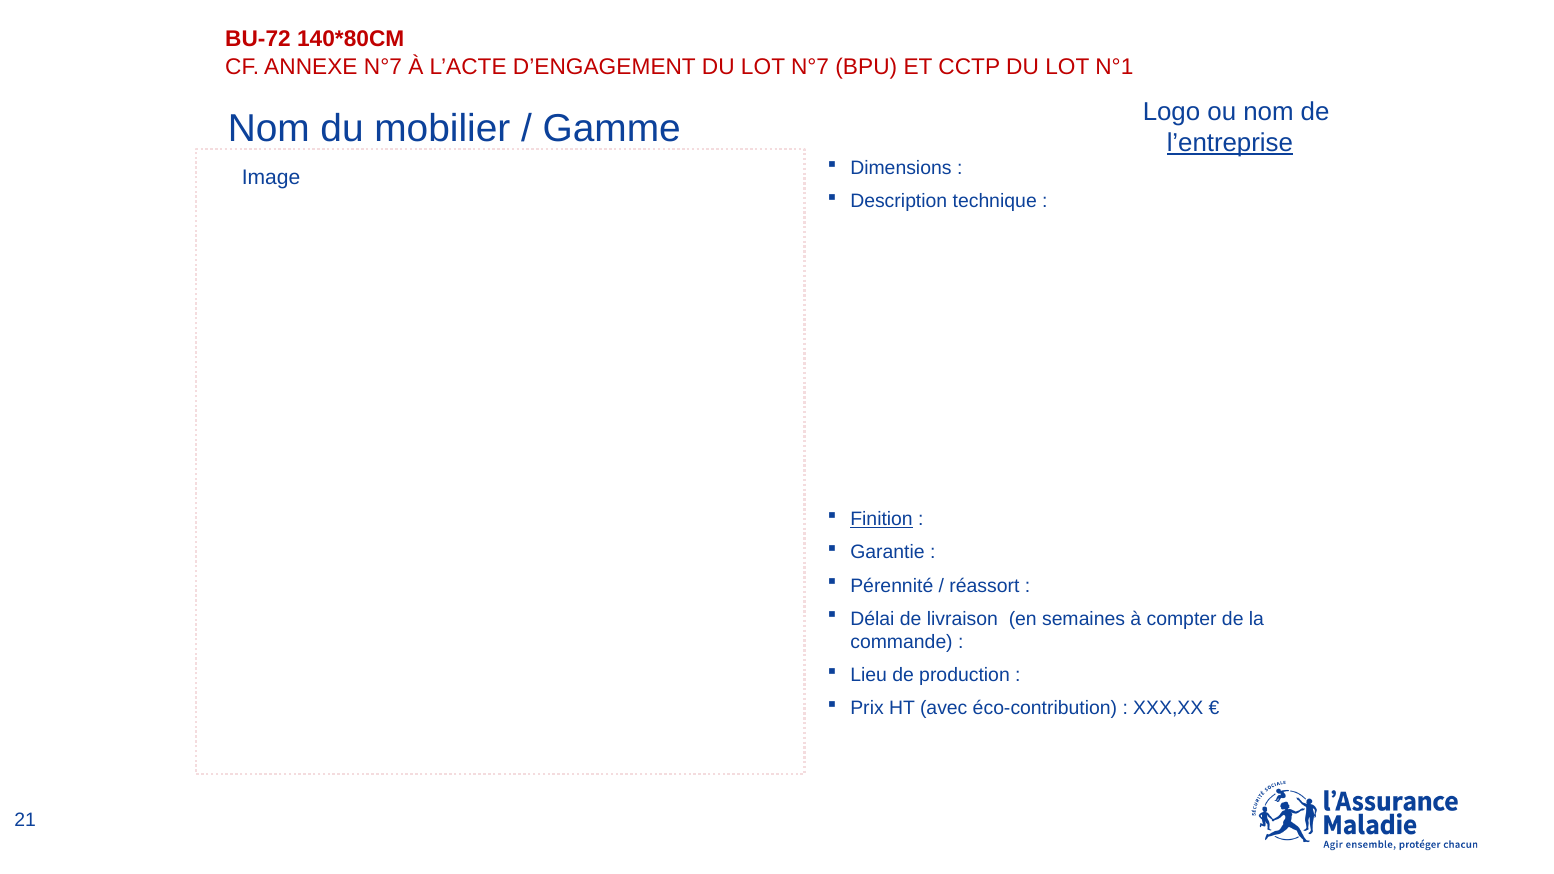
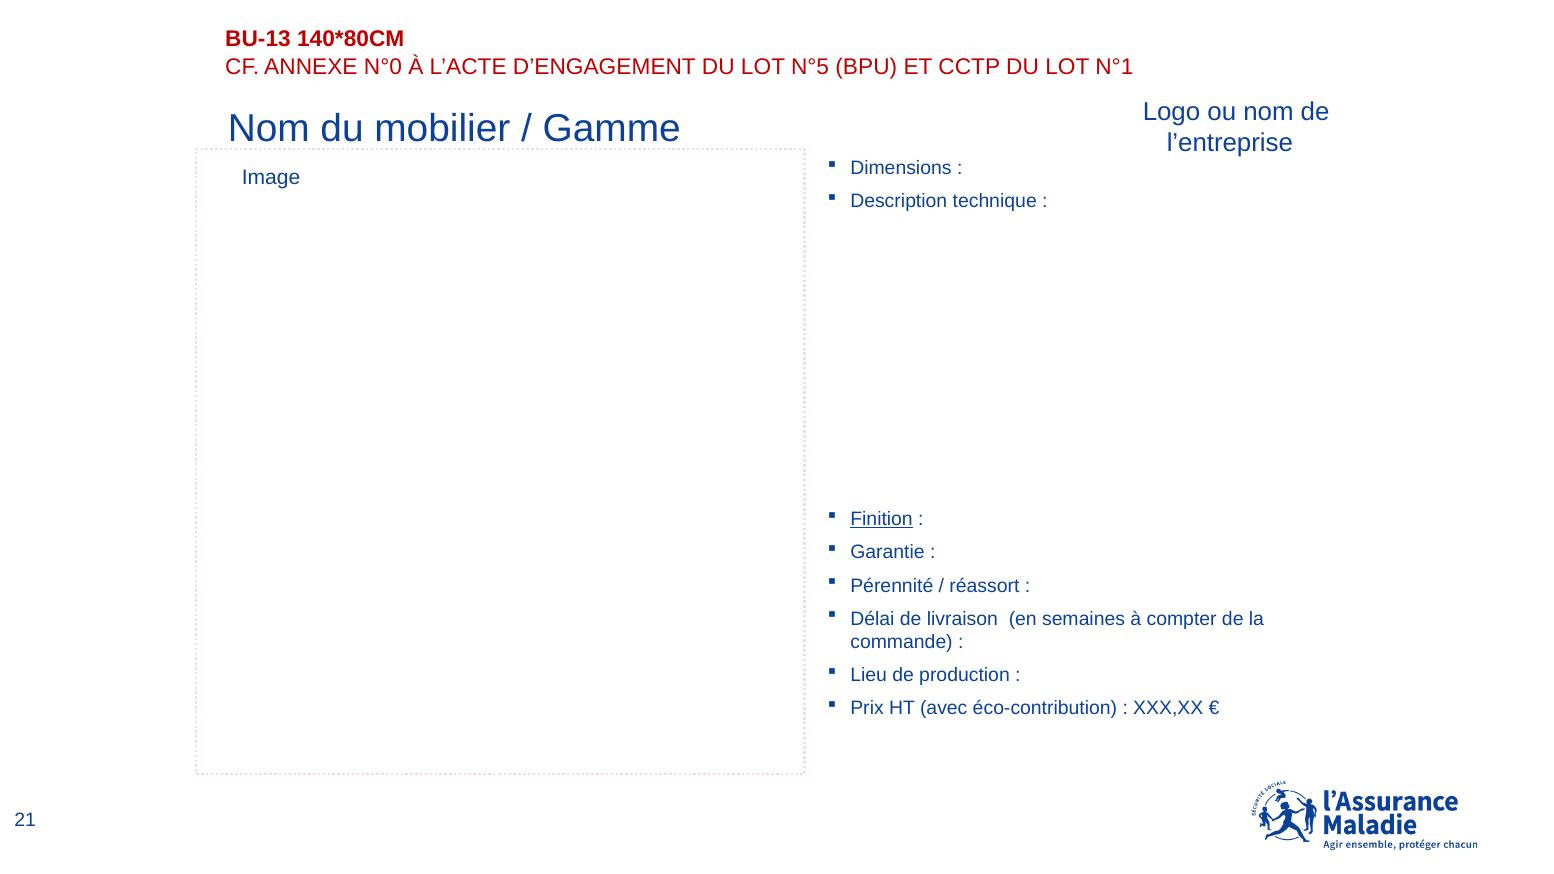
BU-72: BU-72 -> BU-13
ANNEXE N°7: N°7 -> N°0
LOT N°7: N°7 -> N°5
l’entreprise underline: present -> none
